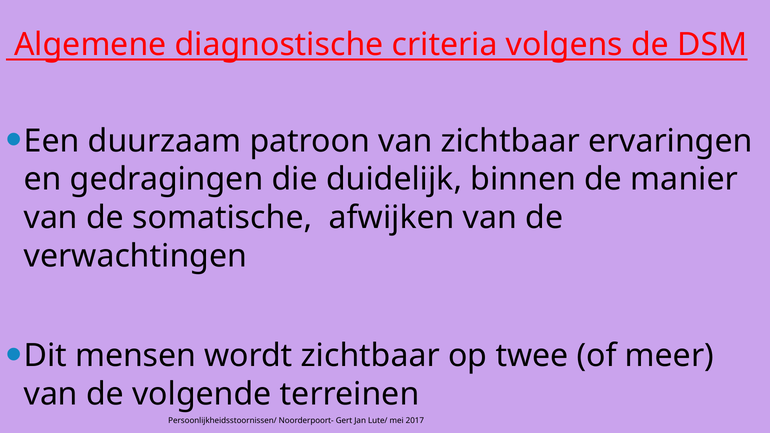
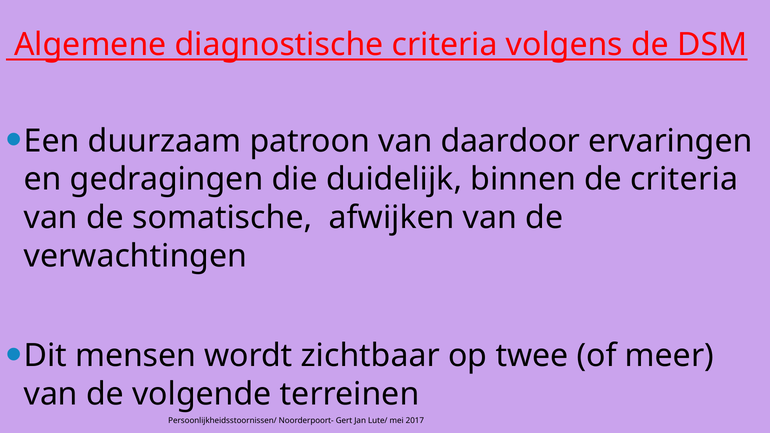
van zichtbaar: zichtbaar -> daardoor
de manier: manier -> criteria
